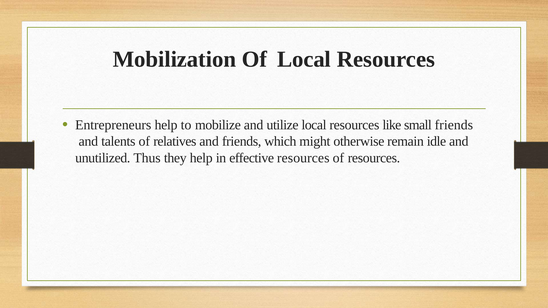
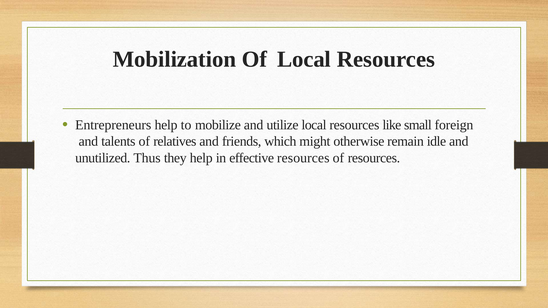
small friends: friends -> foreign
